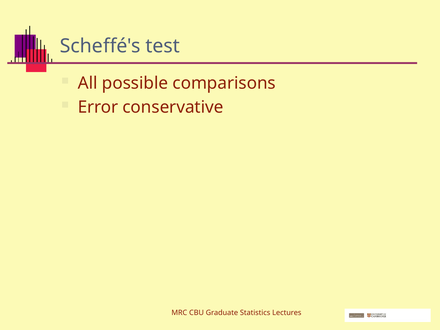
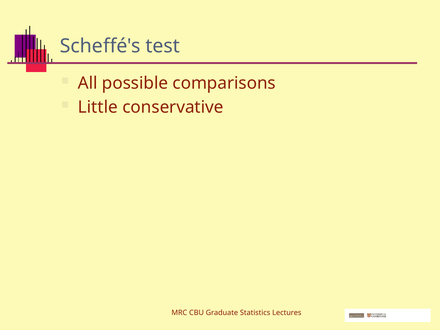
Error: Error -> Little
